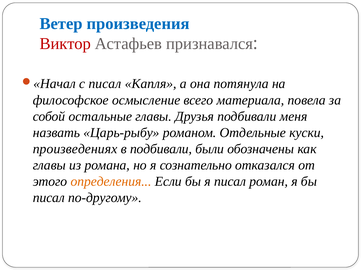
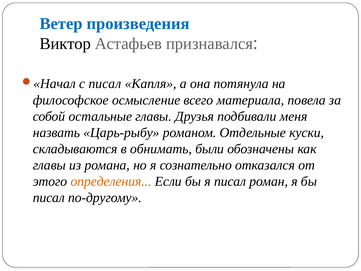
Виктор colour: red -> black
произведениях: произведениях -> складываются
в подбивали: подбивали -> обнимать
